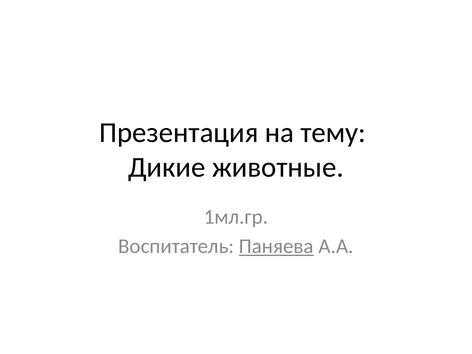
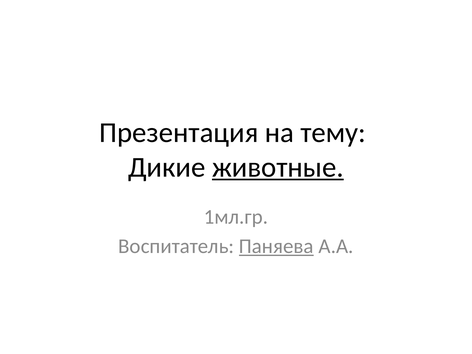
животные underline: none -> present
